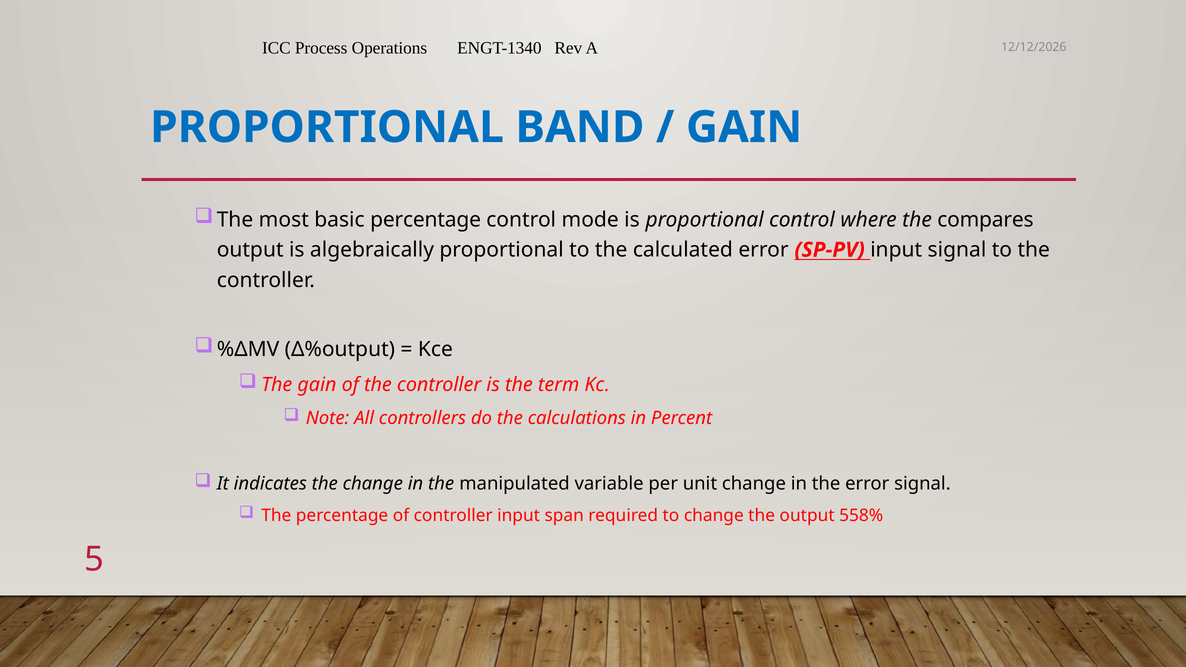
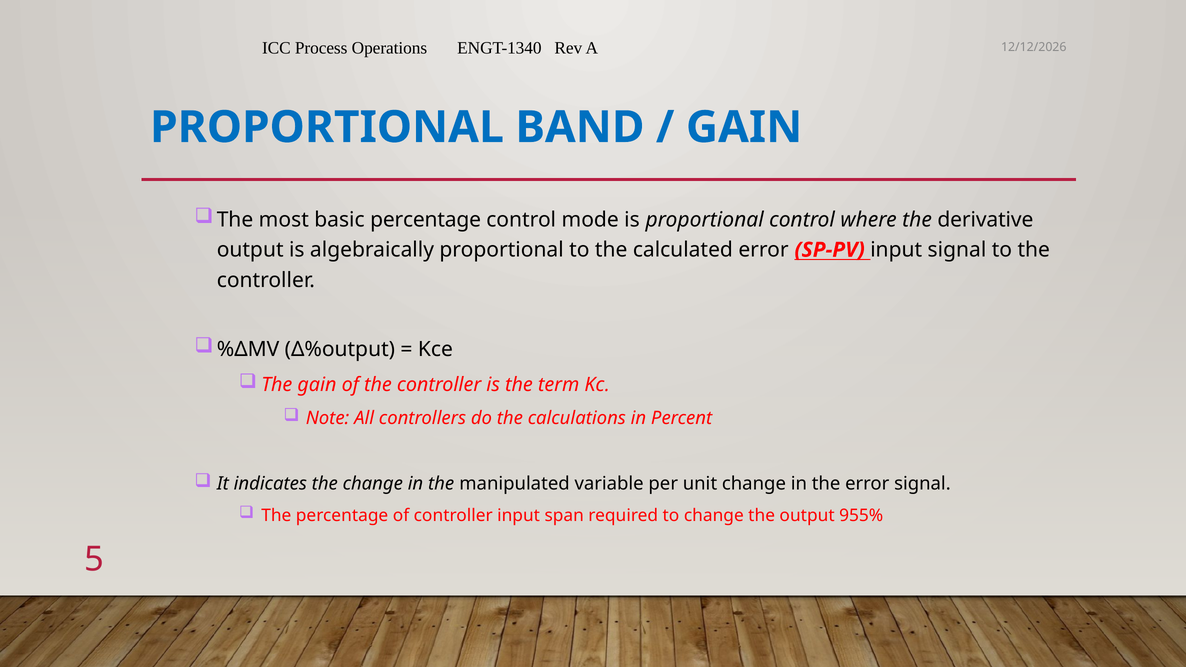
compares: compares -> derivative
558%: 558% -> 955%
